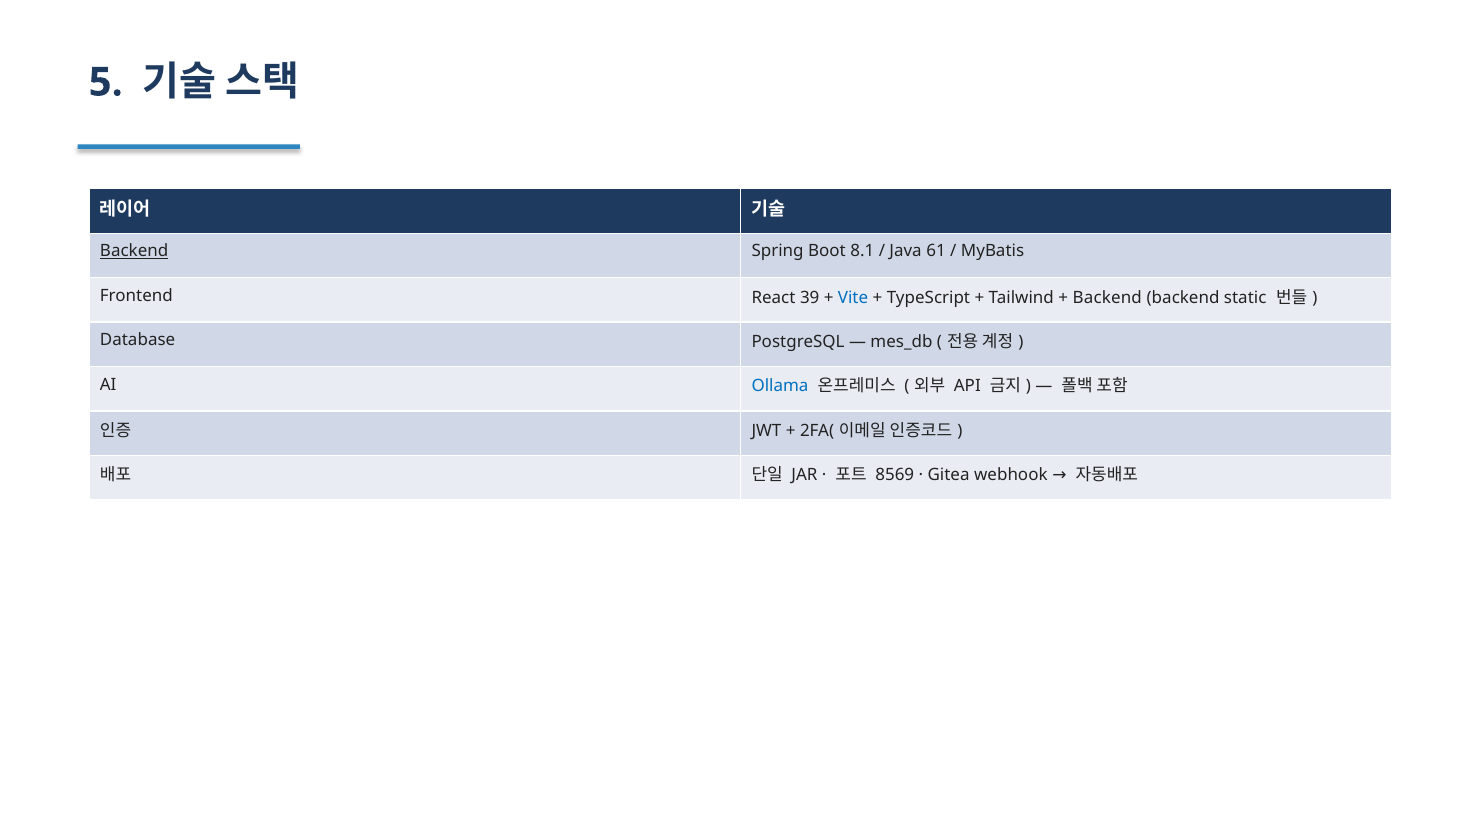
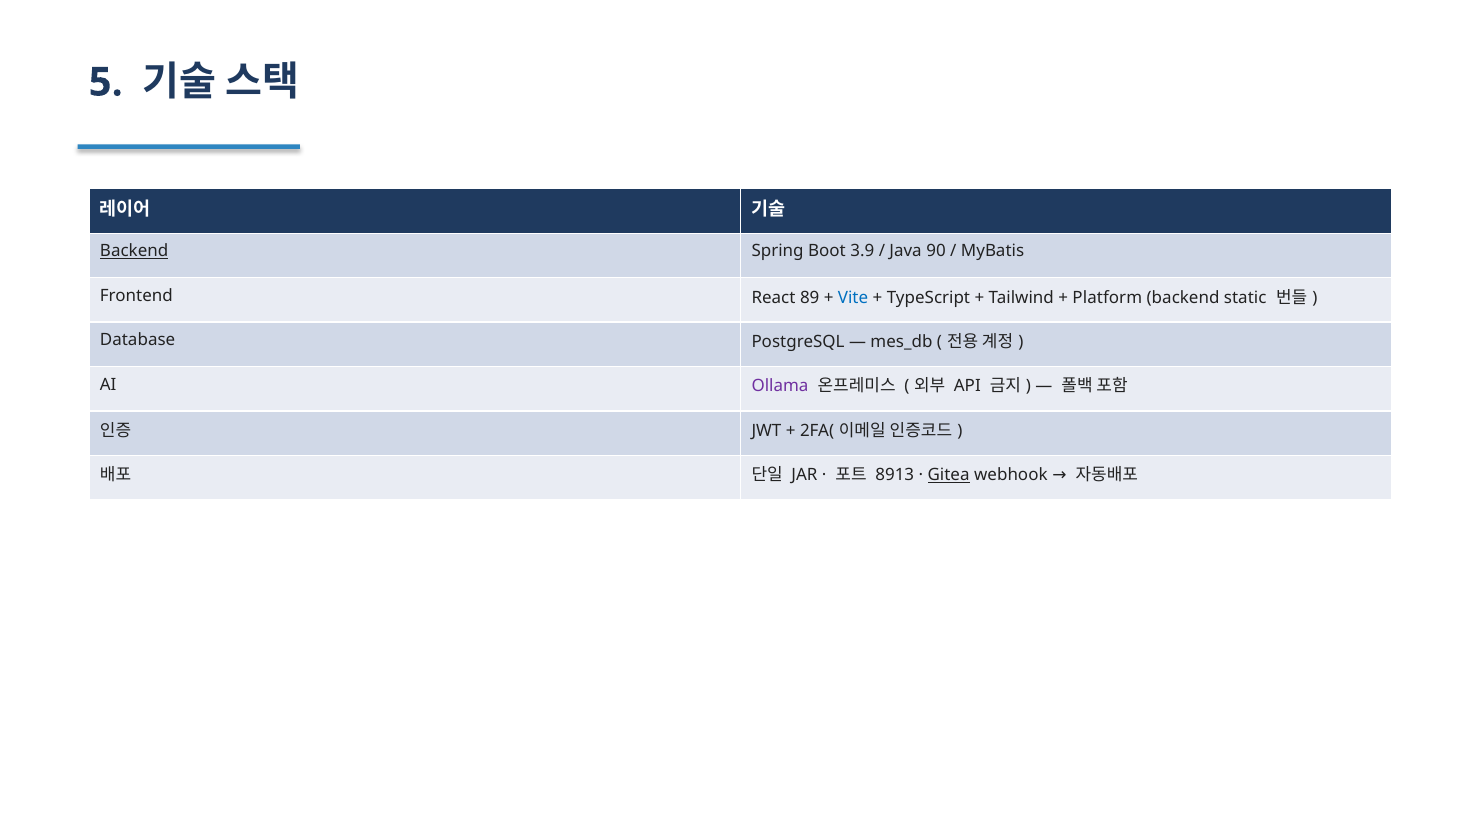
8.1: 8.1 -> 3.9
61: 61 -> 90
39: 39 -> 89
Backend at (1107, 297): Backend -> Platform
Ollama colour: blue -> purple
8569: 8569 -> 8913
Gitea underline: none -> present
